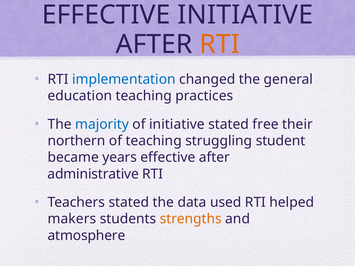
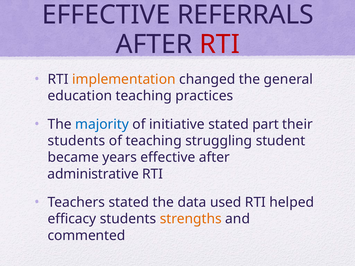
EFFECTIVE INITIATIVE: INITIATIVE -> REFERRALS
RTI at (220, 44) colour: orange -> red
implementation colour: blue -> orange
free: free -> part
northern at (77, 141): northern -> students
makers: makers -> efficacy
atmosphere: atmosphere -> commented
